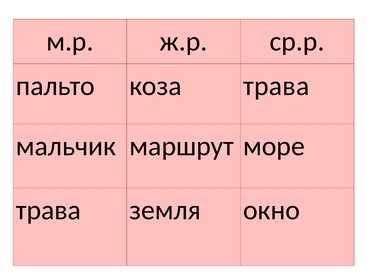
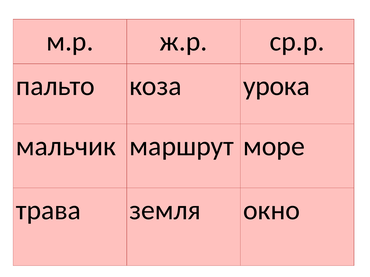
коза трава: трава -> урока
